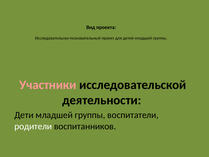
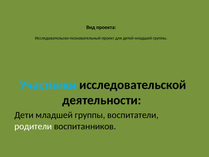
Участники colour: pink -> light blue
